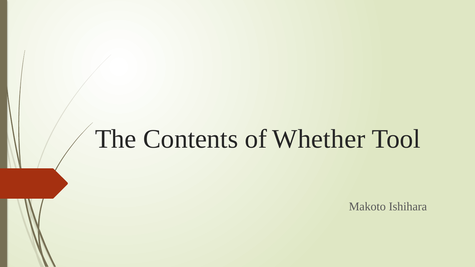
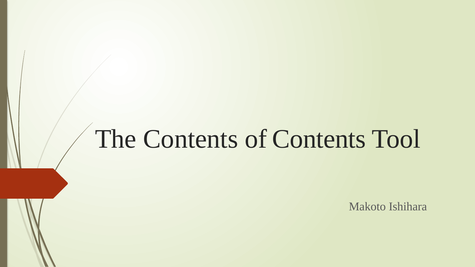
of Whether: Whether -> Contents
